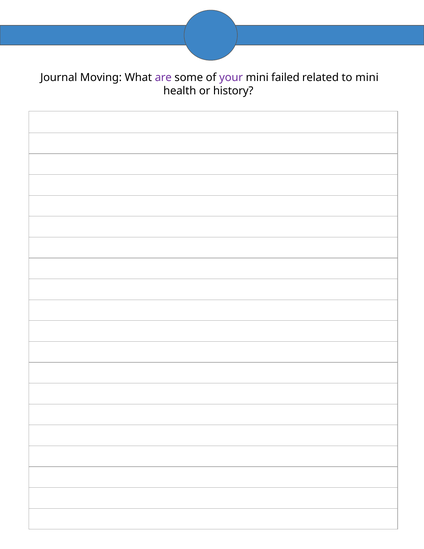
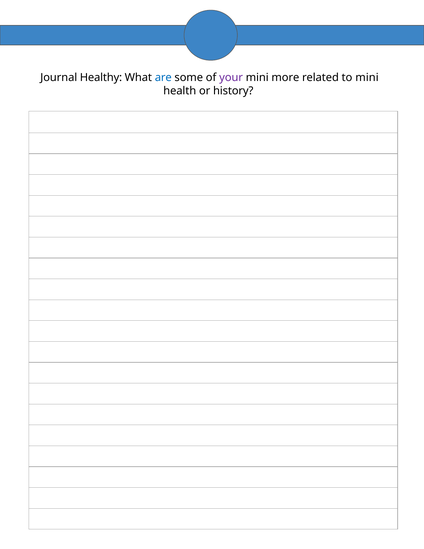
Moving: Moving -> Healthy
are colour: purple -> blue
failed: failed -> more
